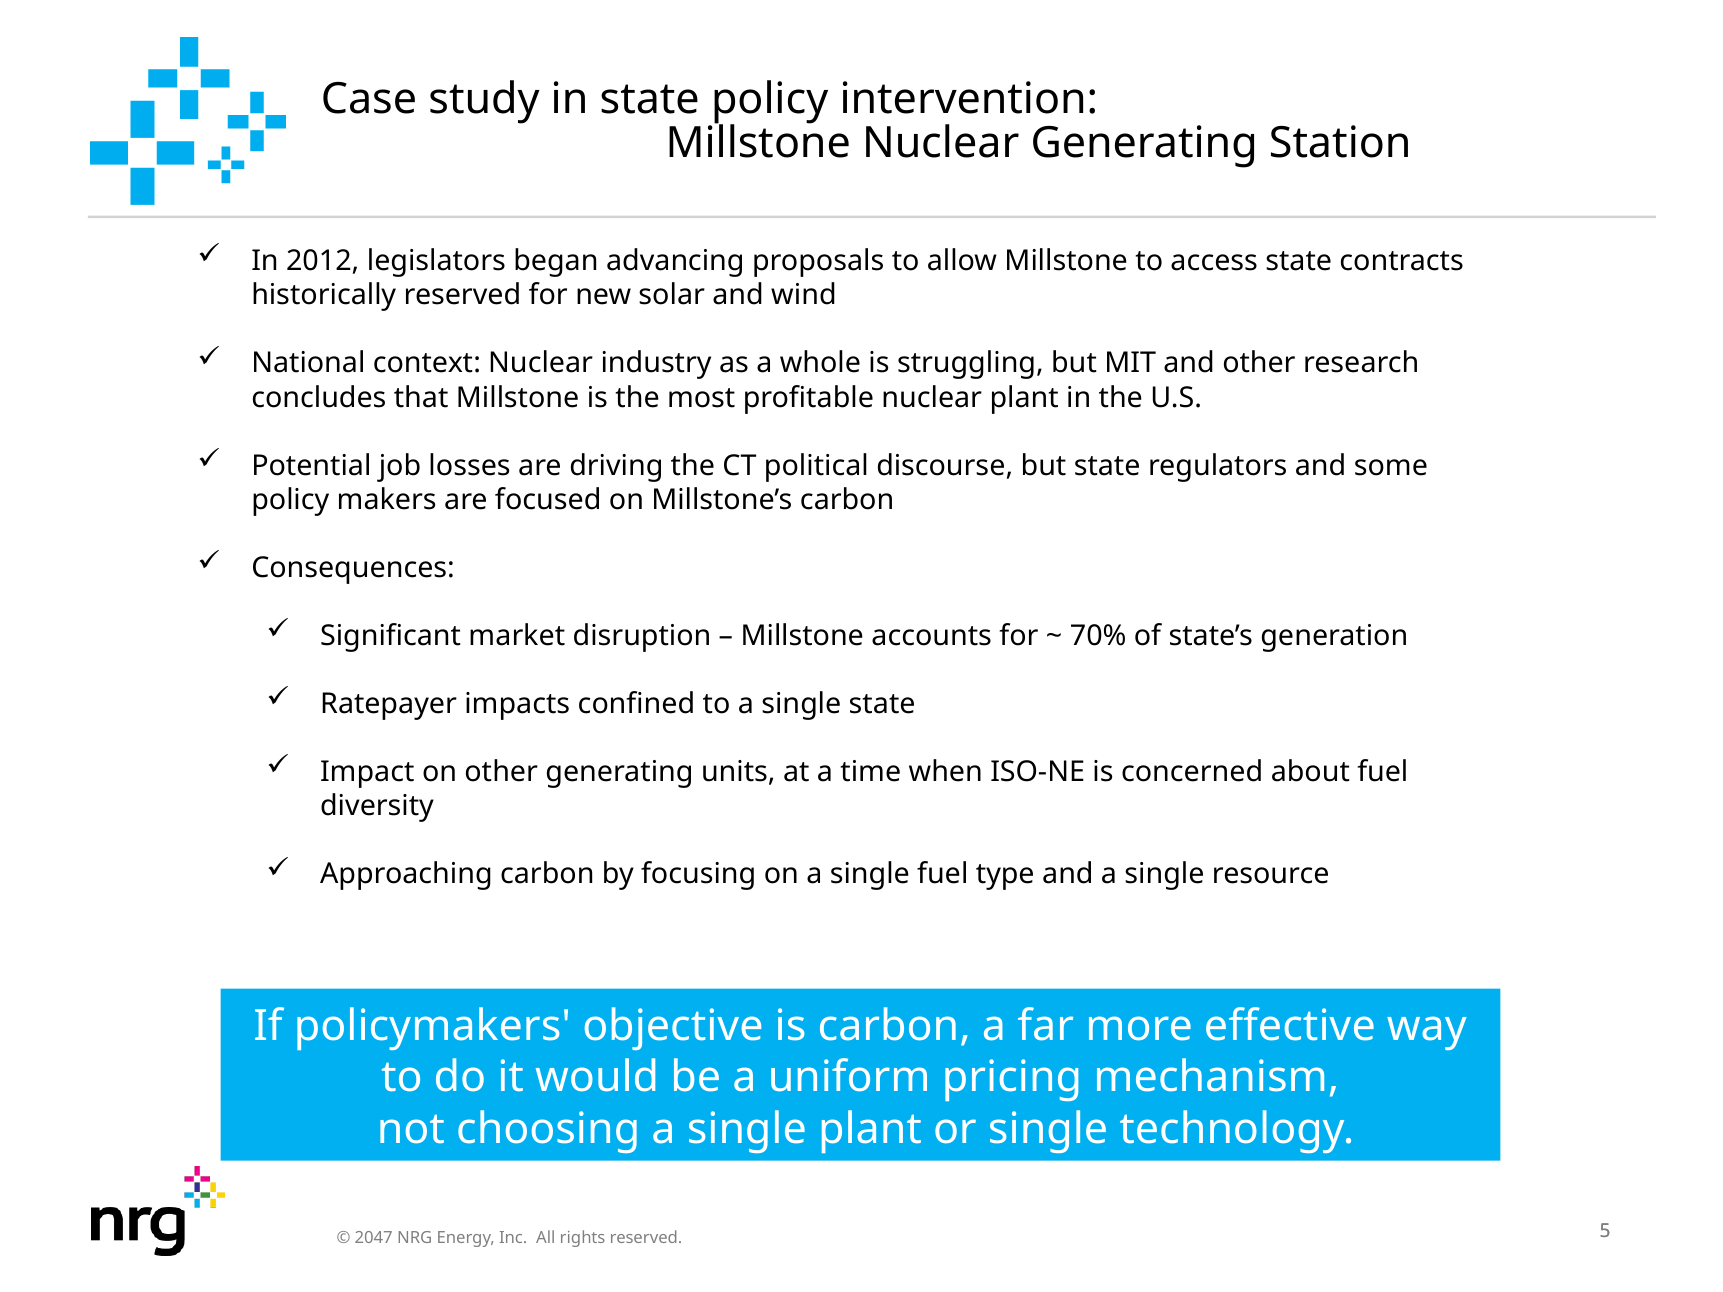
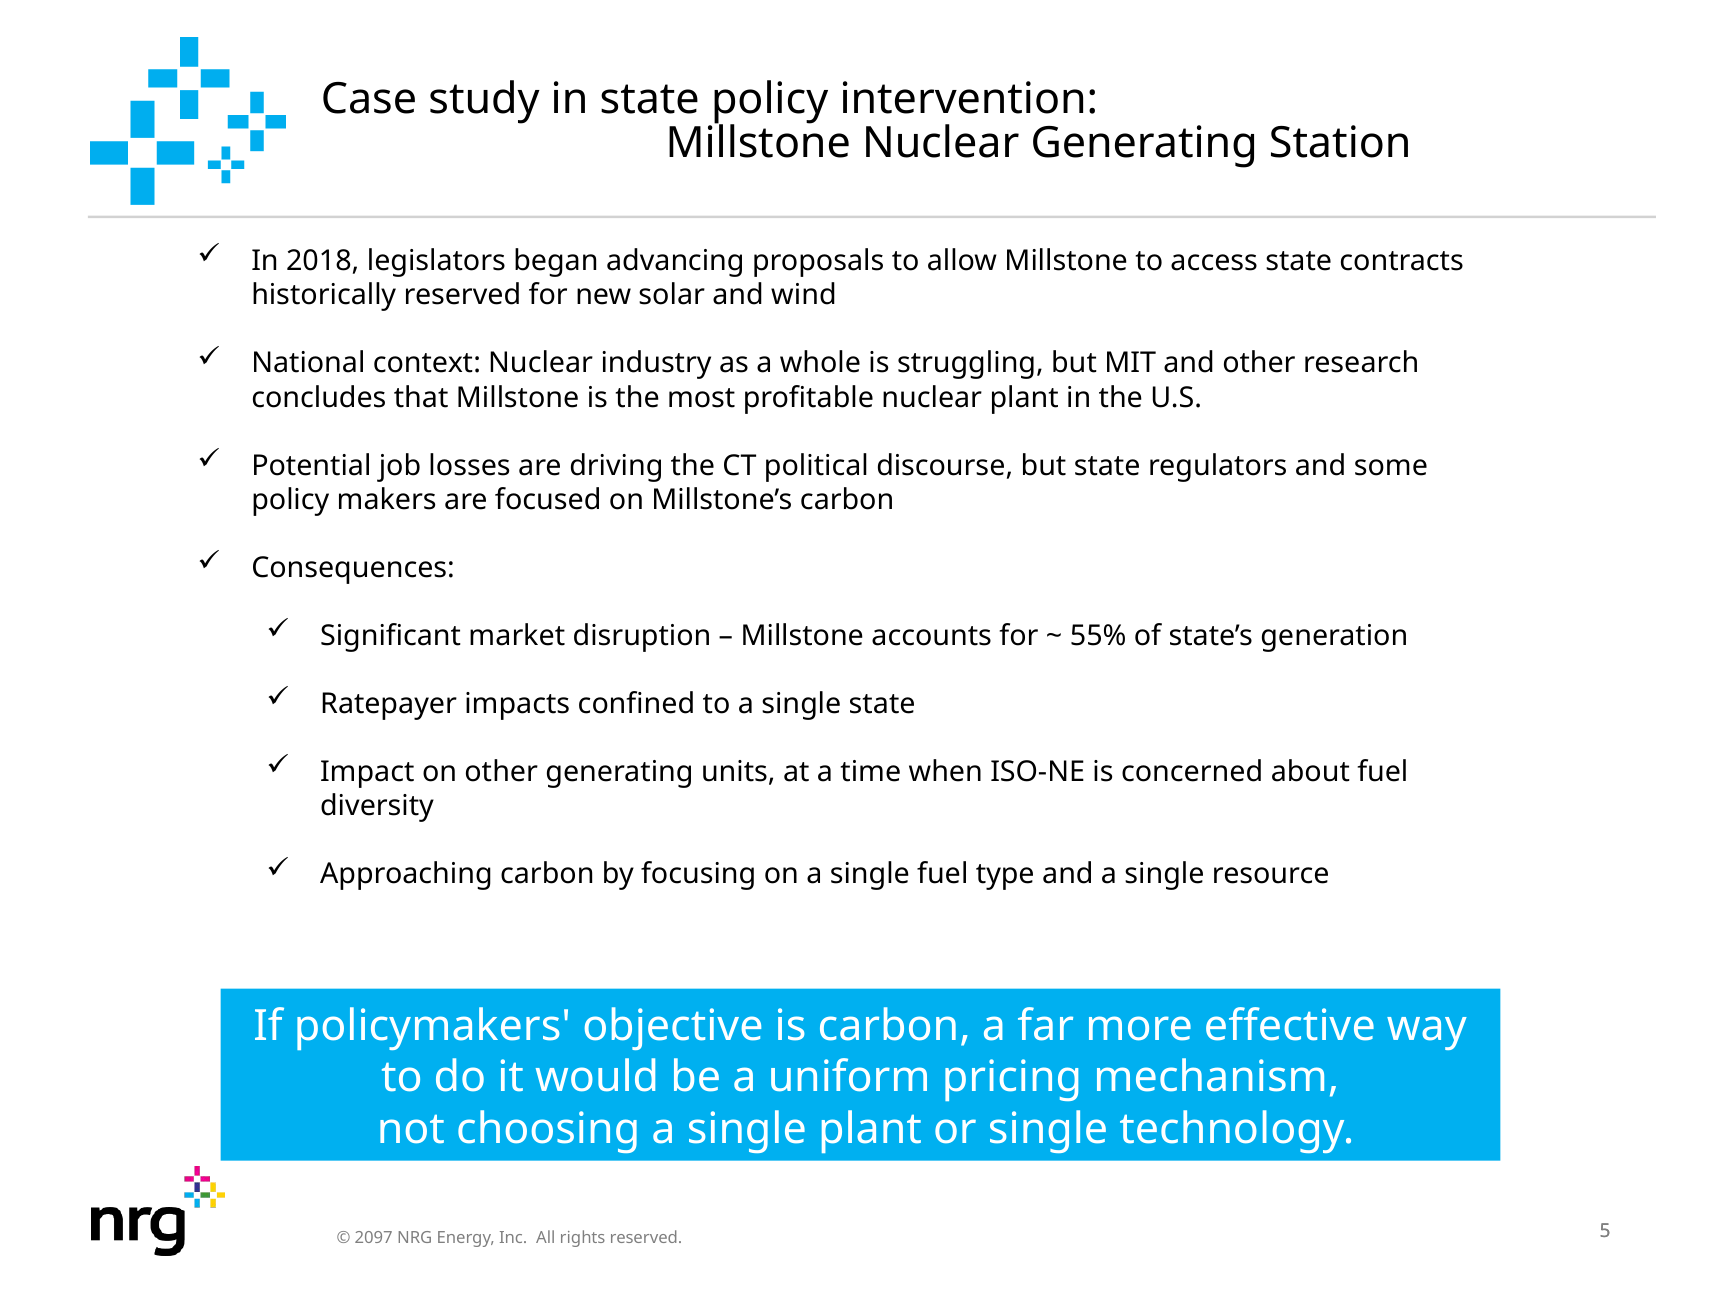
2012: 2012 -> 2018
70%: 70% -> 55%
2047: 2047 -> 2097
